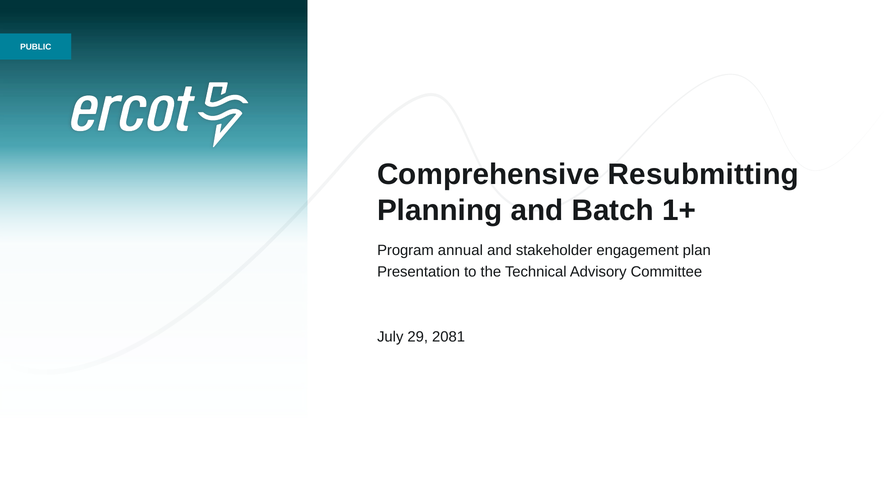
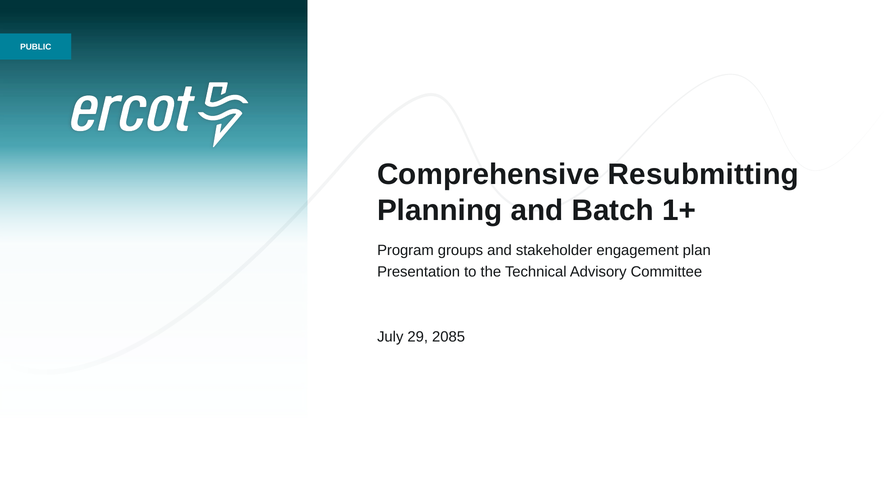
annual: annual -> groups
2081: 2081 -> 2085
